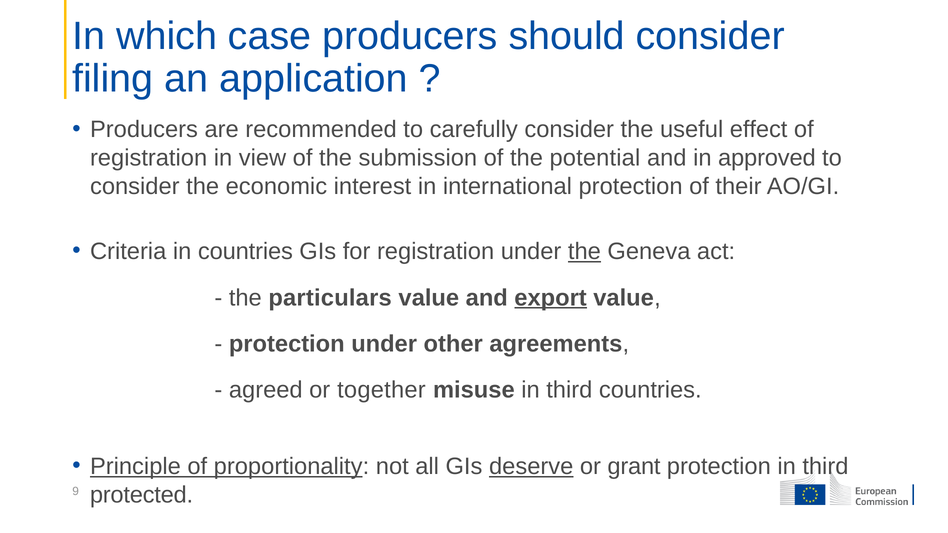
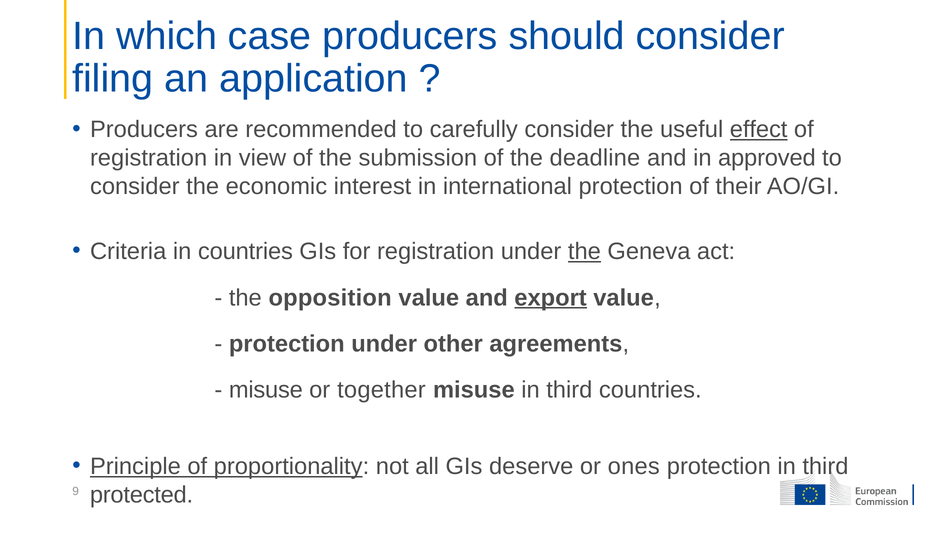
effect underline: none -> present
potential: potential -> deadline
particulars: particulars -> opposition
agreed at (266, 390): agreed -> misuse
deserve underline: present -> none
grant: grant -> ones
